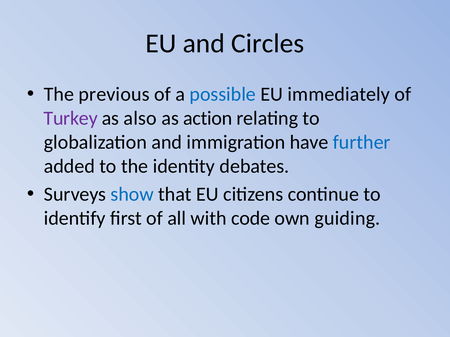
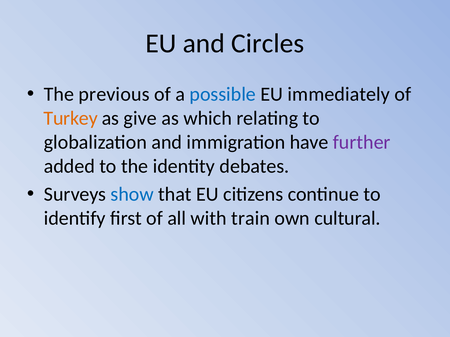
Turkey colour: purple -> orange
also: also -> give
action: action -> which
further colour: blue -> purple
code: code -> train
guiding: guiding -> cultural
